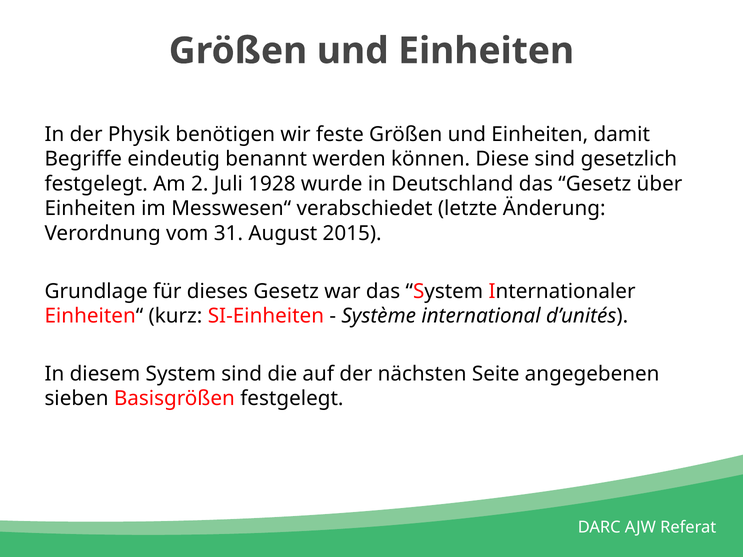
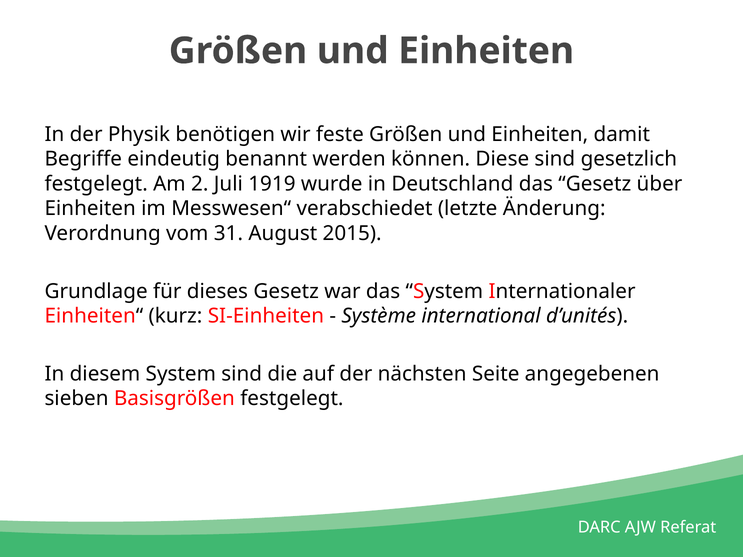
1928: 1928 -> 1919
